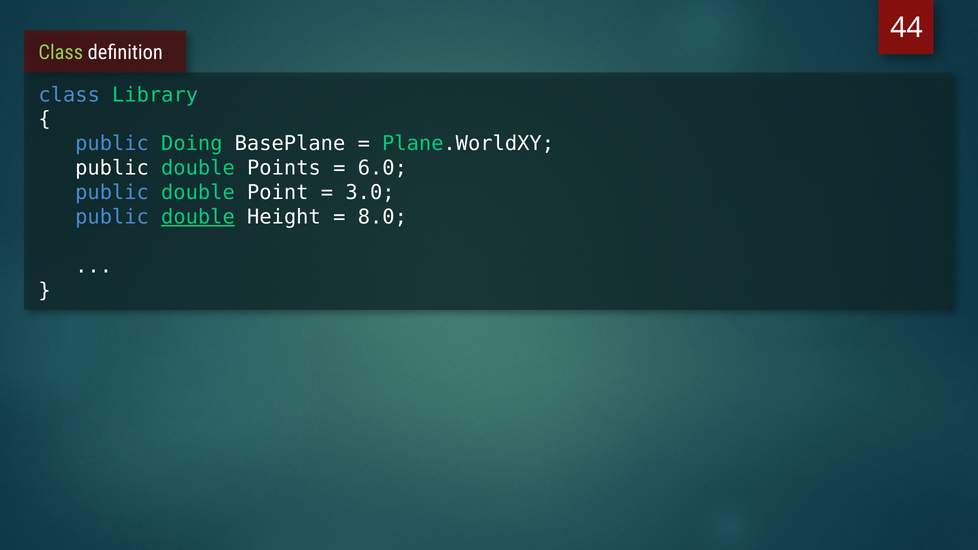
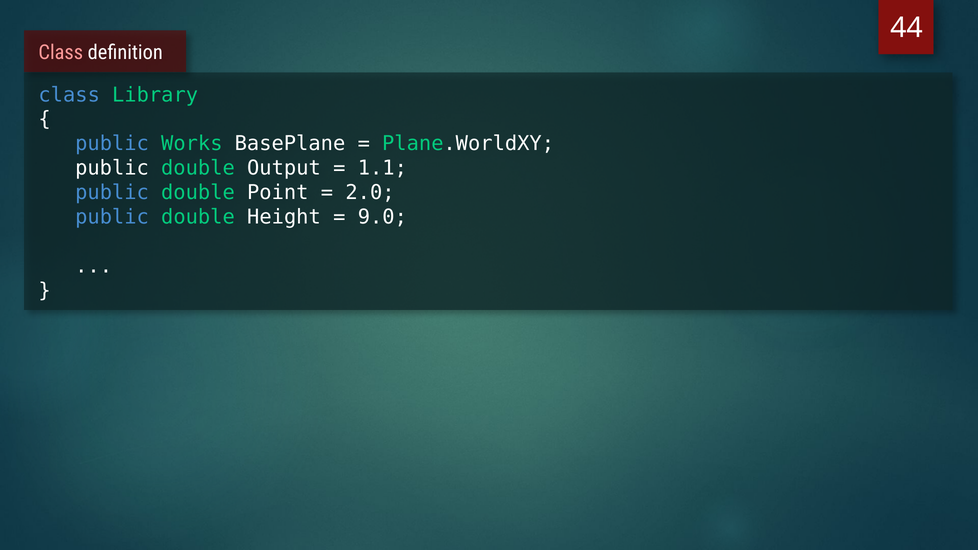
Class at (61, 53) colour: light green -> pink
Doing: Doing -> Works
Points: Points -> Output
6.0: 6.0 -> 1.1
3.0: 3.0 -> 2.0
double at (198, 217) underline: present -> none
8.0: 8.0 -> 9.0
